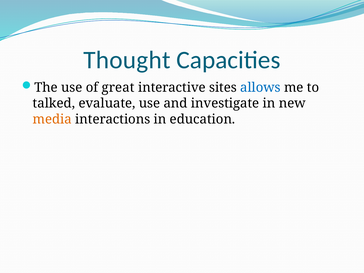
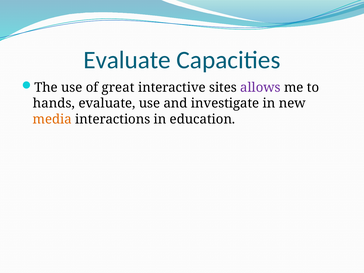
Thought at (127, 60): Thought -> Evaluate
allows colour: blue -> purple
talked: talked -> hands
